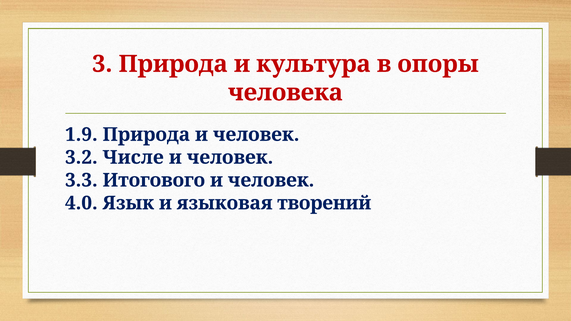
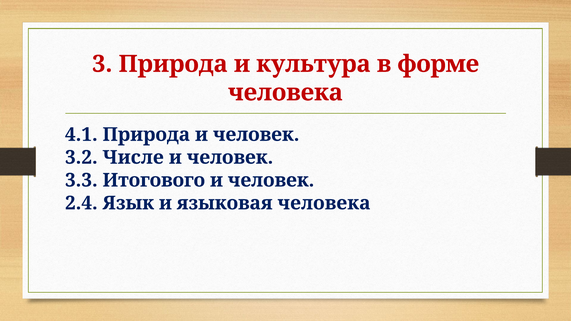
опоры: опоры -> форме
1.9: 1.9 -> 4.1
4.0: 4.0 -> 2.4
языковая творений: творений -> человека
